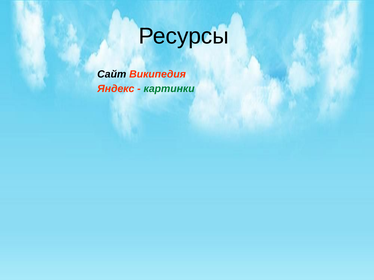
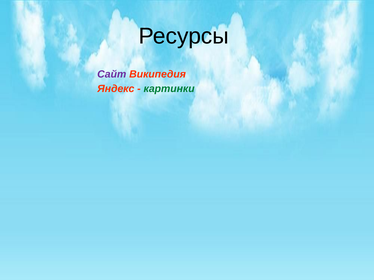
Сайт colour: black -> purple
